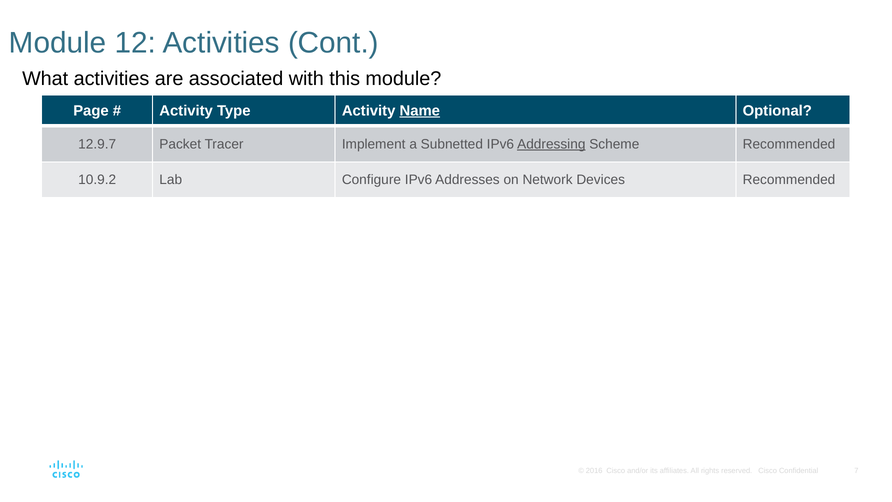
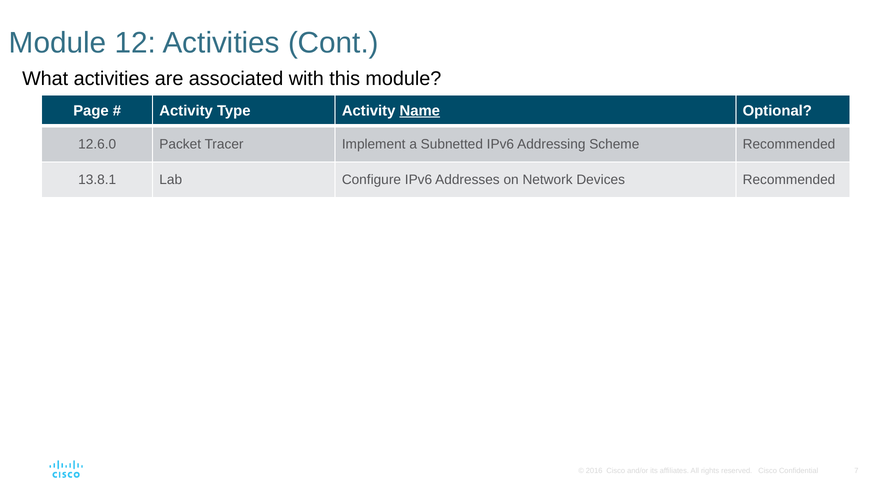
12.9.7: 12.9.7 -> 12.6.0
Addressing underline: present -> none
10.9.2: 10.9.2 -> 13.8.1
